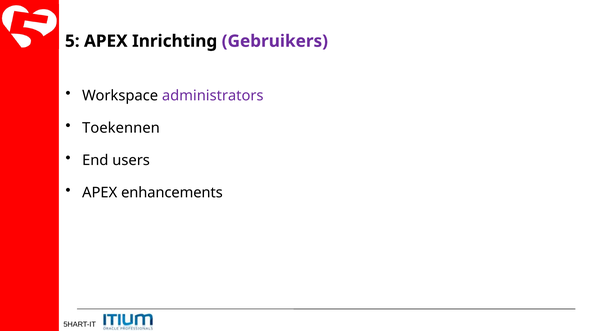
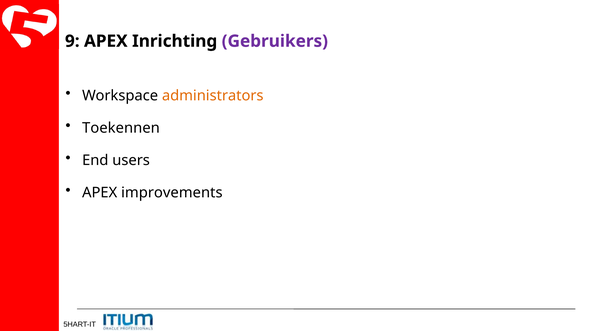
5: 5 -> 9
administrators colour: purple -> orange
enhancements: enhancements -> improvements
